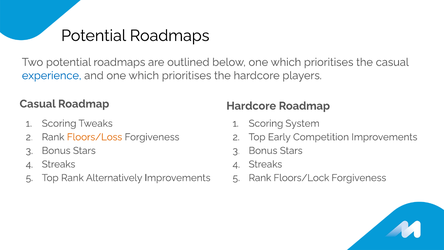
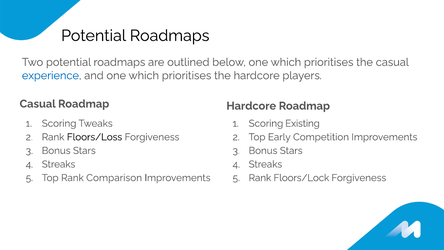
System: System -> Existing
Floors/Loss colour: orange -> black
Alternatively: Alternatively -> Comparison
